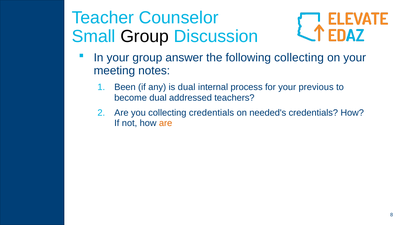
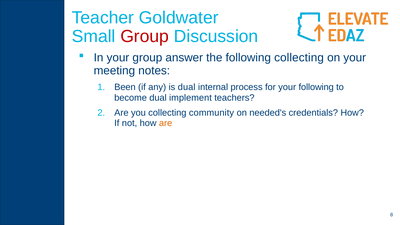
Counselor: Counselor -> Goldwater
Group at (145, 37) colour: black -> red
your previous: previous -> following
addressed: addressed -> implement
collecting credentials: credentials -> community
